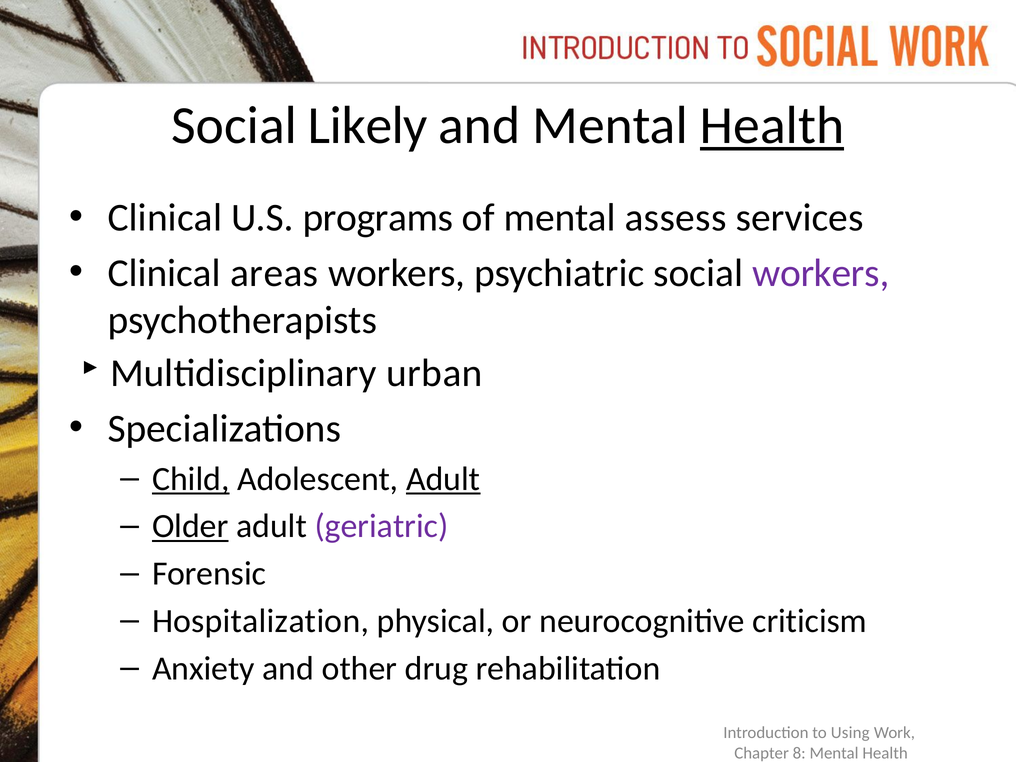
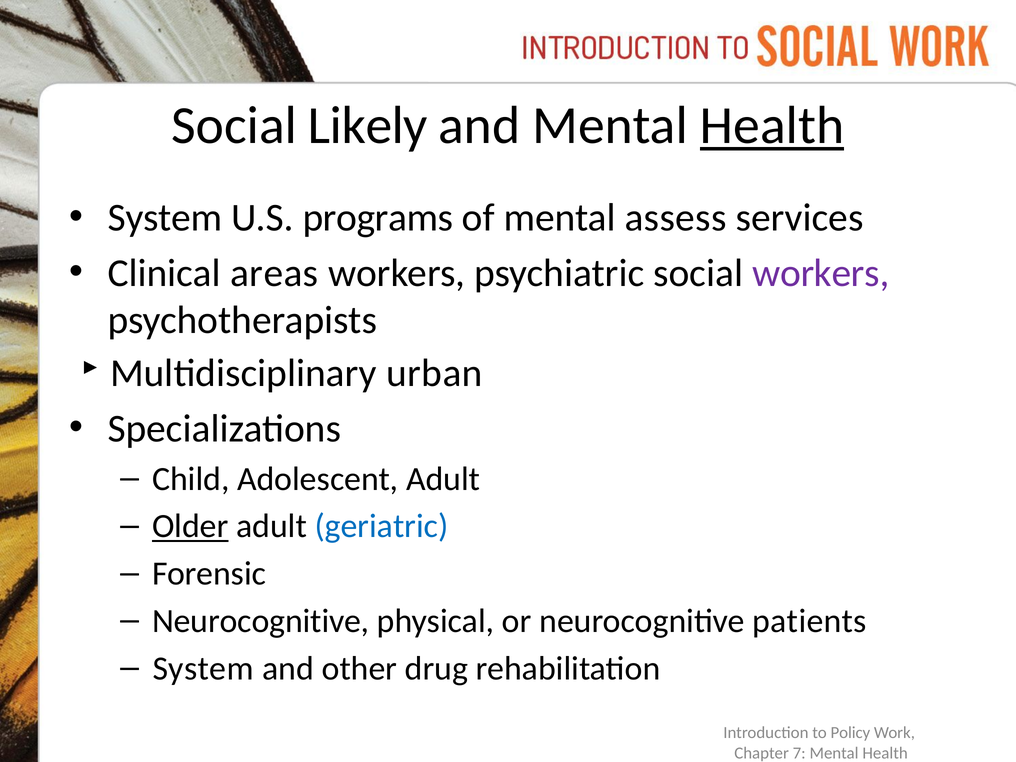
Clinical at (165, 218): Clinical -> System
Child underline: present -> none
Adult at (443, 479) underline: present -> none
geriatric colour: purple -> blue
Hospitalization at (261, 621): Hospitalization -> Neurocognitive
criticism: criticism -> patients
Anxiety at (203, 668): Anxiety -> System
Using: Using -> Policy
8: 8 -> 7
